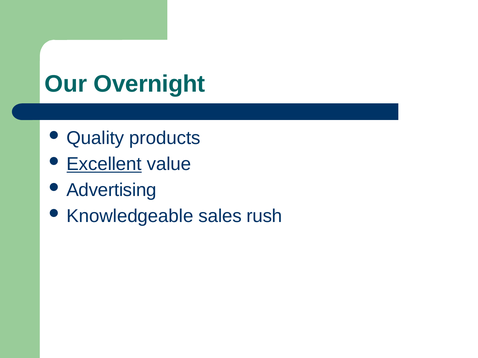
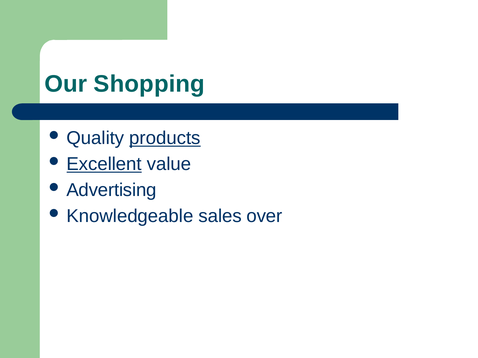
Overnight: Overnight -> Shopping
products underline: none -> present
rush: rush -> over
